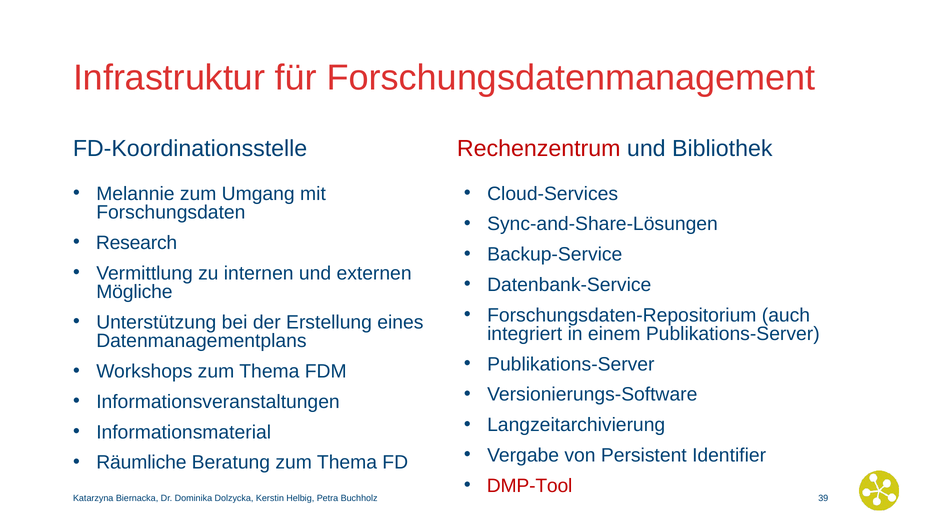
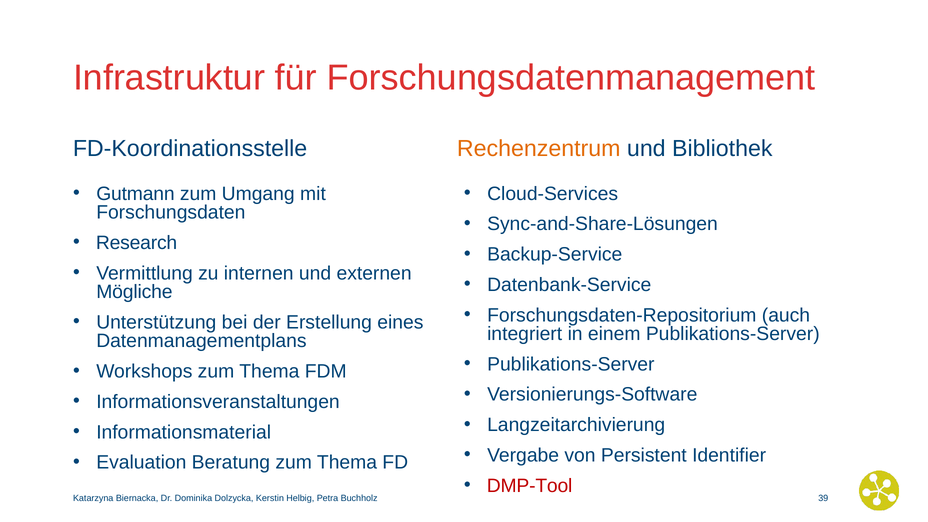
Rechenzentrum colour: red -> orange
Melannie: Melannie -> Gutmann
Räumliche: Räumliche -> Evaluation
